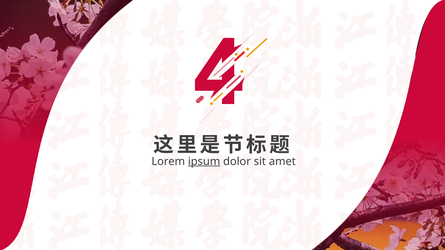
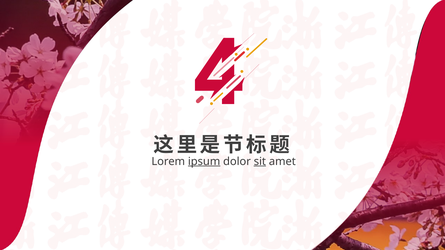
sit underline: none -> present
